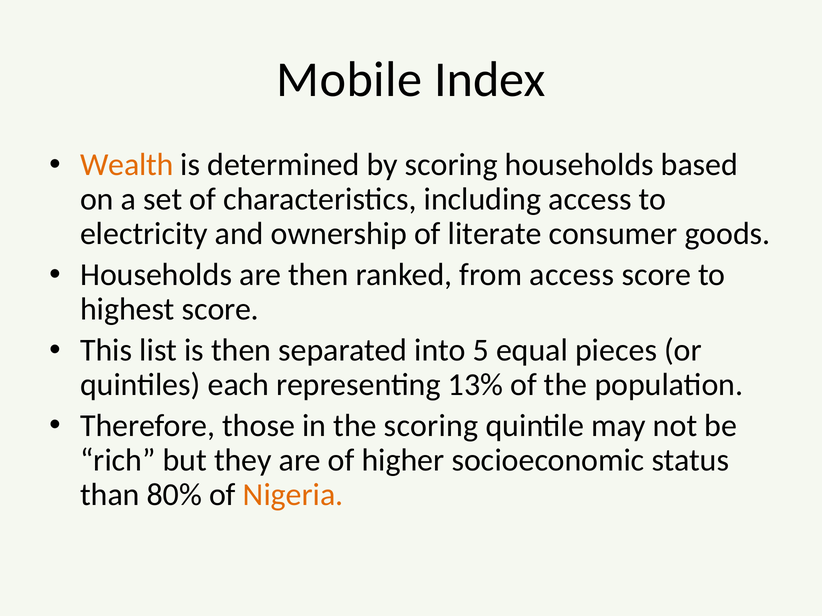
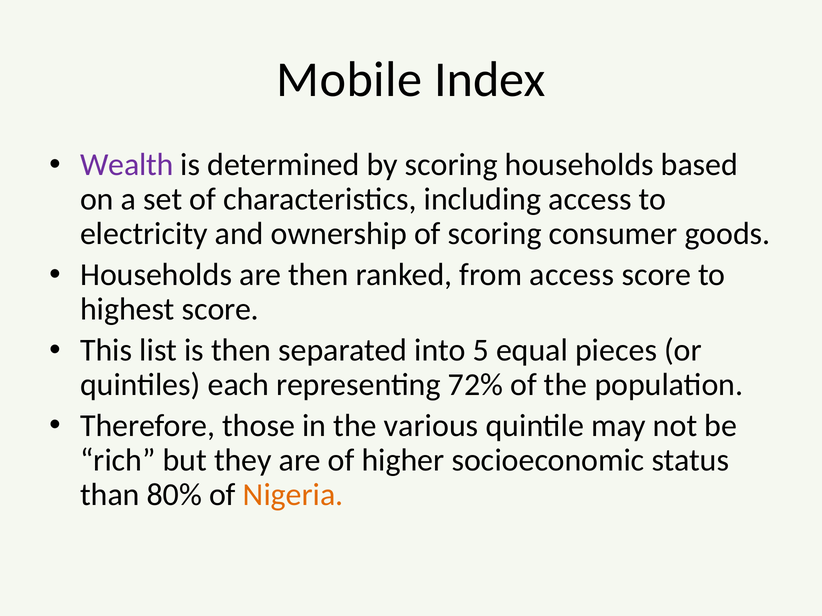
Wealth colour: orange -> purple
of literate: literate -> scoring
13%: 13% -> 72%
the scoring: scoring -> various
